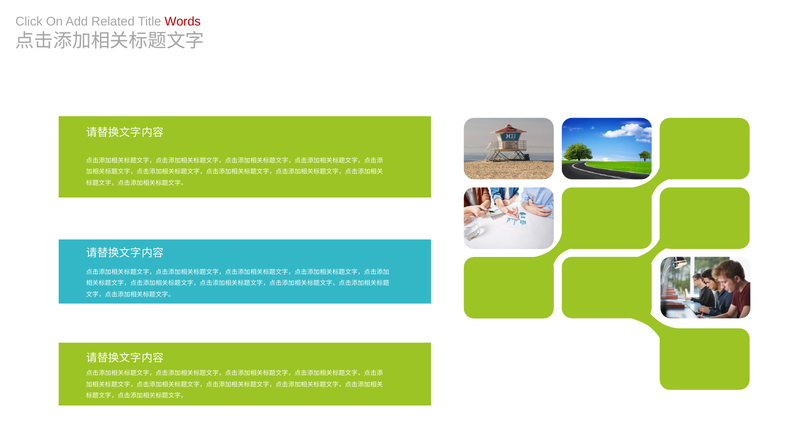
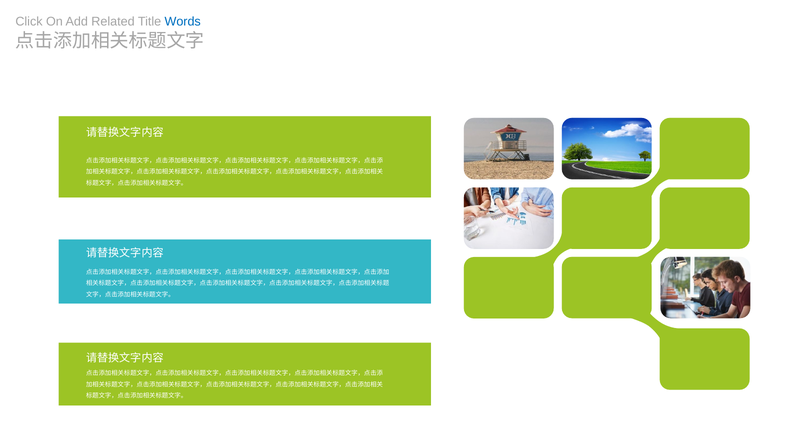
Words colour: red -> blue
